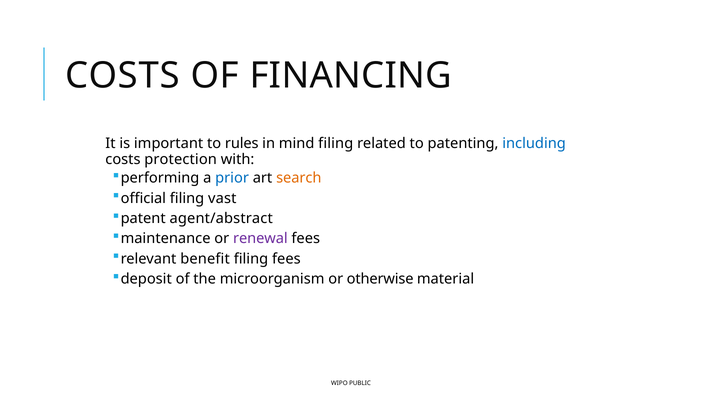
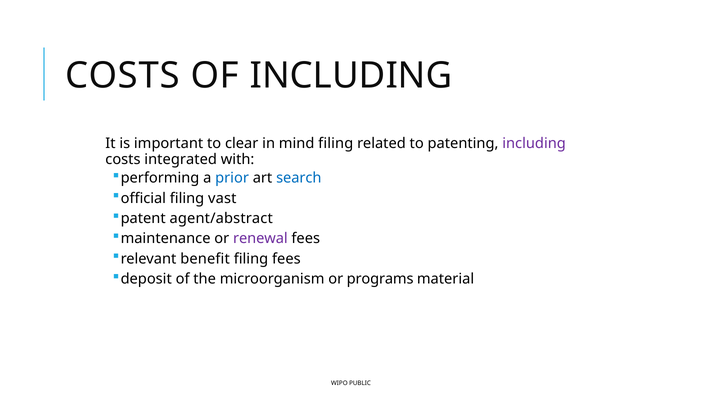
OF FINANCING: FINANCING -> INCLUDING
rules: rules -> clear
including at (534, 143) colour: blue -> purple
protection: protection -> integrated
search colour: orange -> blue
otherwise: otherwise -> programs
